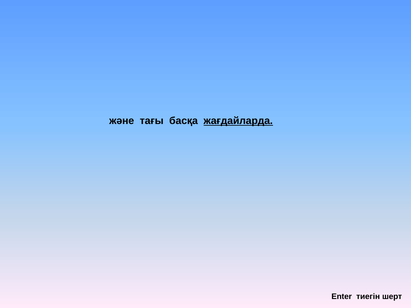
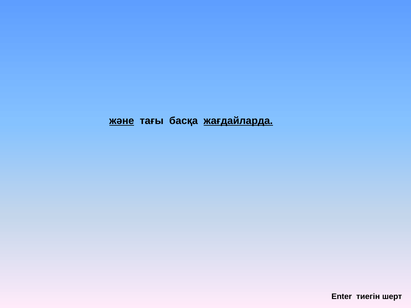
және underline: none -> present
